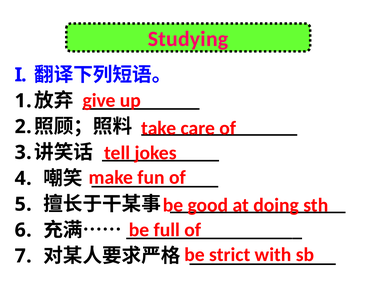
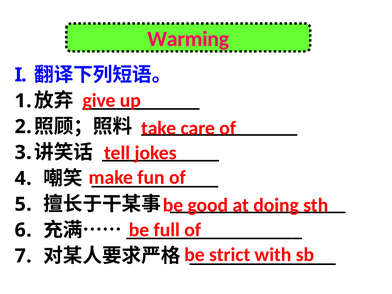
Studying: Studying -> Warming
